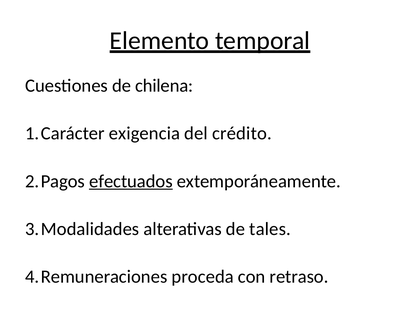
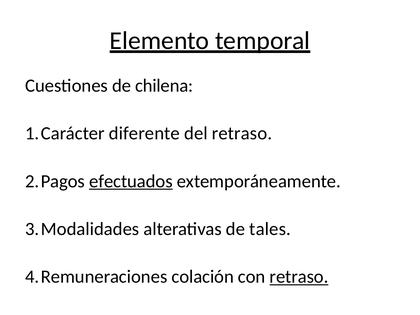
exigencia: exigencia -> diferente
del crédito: crédito -> retraso
proceda: proceda -> colación
retraso at (299, 277) underline: none -> present
